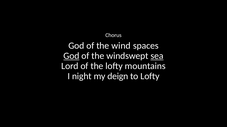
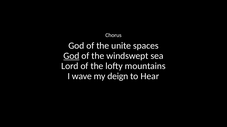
wind: wind -> unite
sea underline: present -> none
night: night -> wave
to Lofty: Lofty -> Hear
